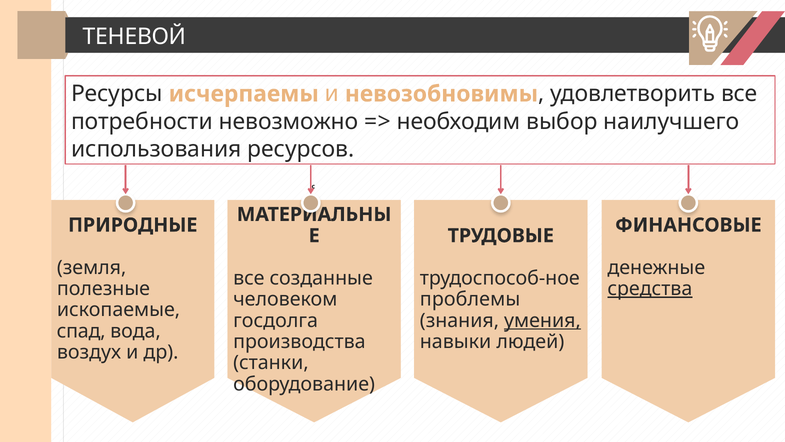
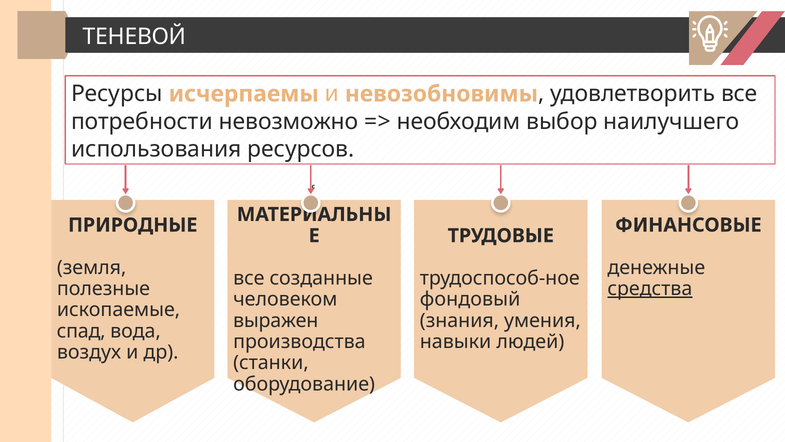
проблемы: проблемы -> фондовый
госдолга: госдолга -> выражен
умения underline: present -> none
